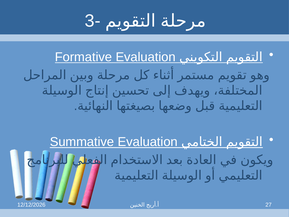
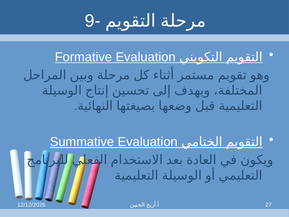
3-: 3- -> 9-
